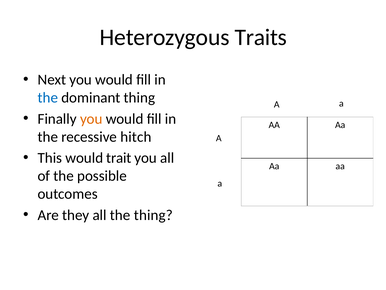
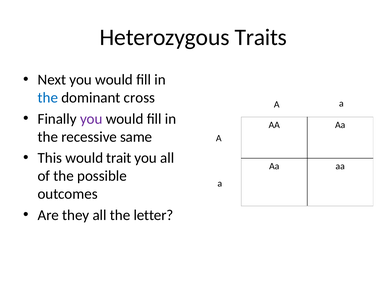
dominant thing: thing -> cross
you at (91, 119) colour: orange -> purple
hitch: hitch -> same
the thing: thing -> letter
